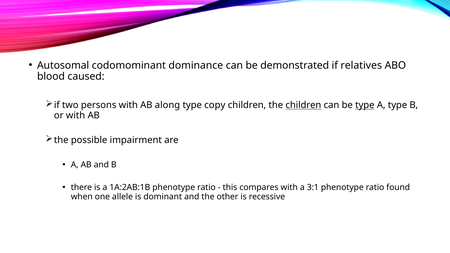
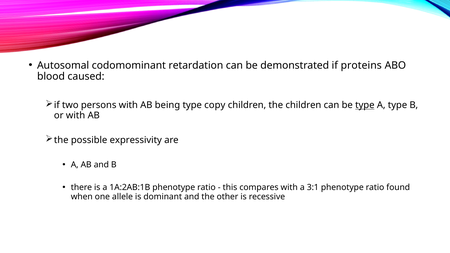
dominance: dominance -> retardation
relatives: relatives -> proteins
along: along -> being
children at (303, 105) underline: present -> none
impairment: impairment -> expressivity
